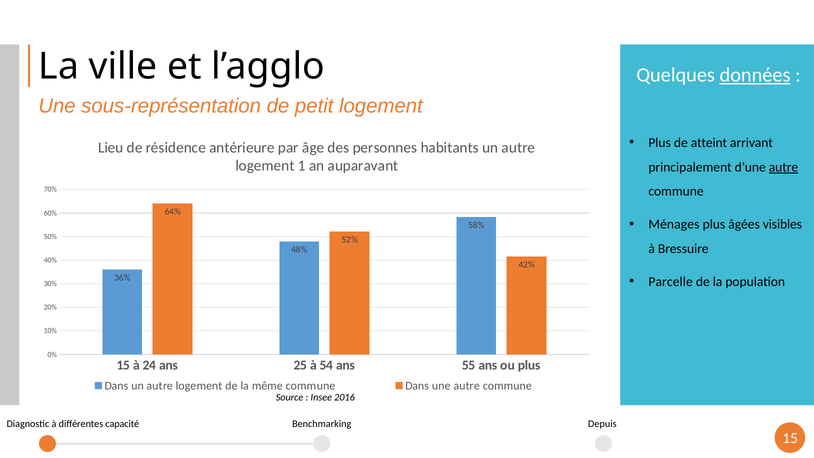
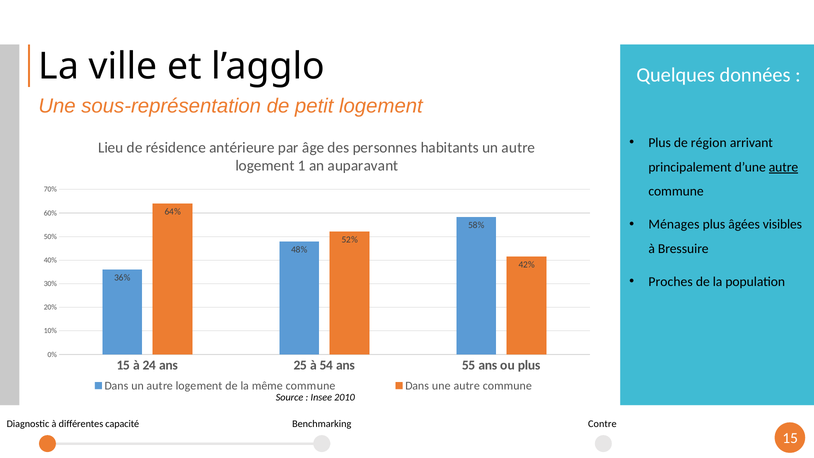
données underline: present -> none
atteint: atteint -> région
Parcelle: Parcelle -> Proches
2016: 2016 -> 2010
Depuis: Depuis -> Contre
